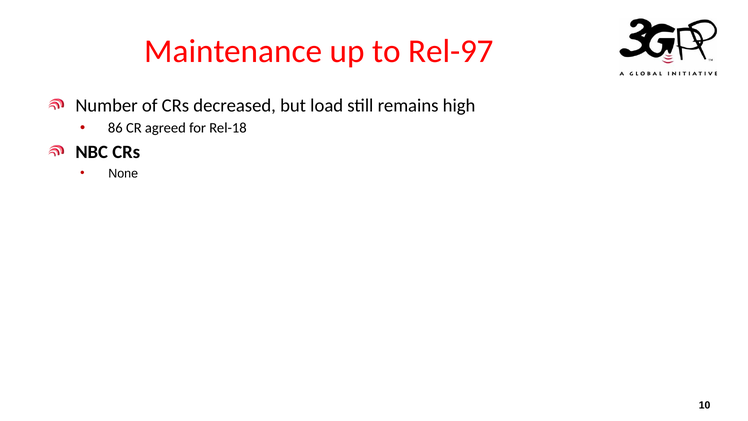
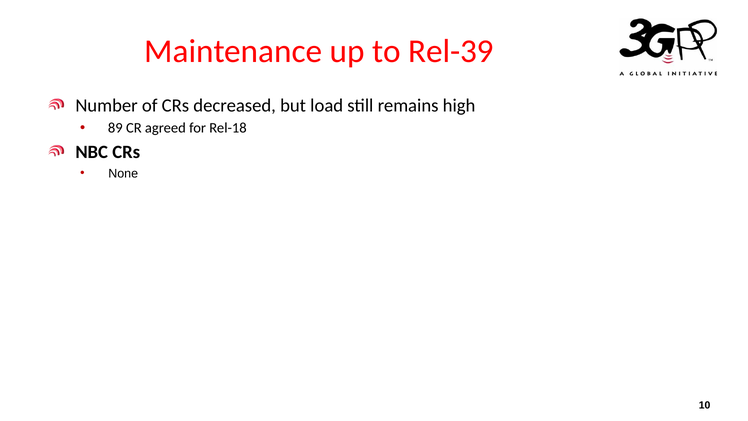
Rel-97: Rel-97 -> Rel-39
86: 86 -> 89
